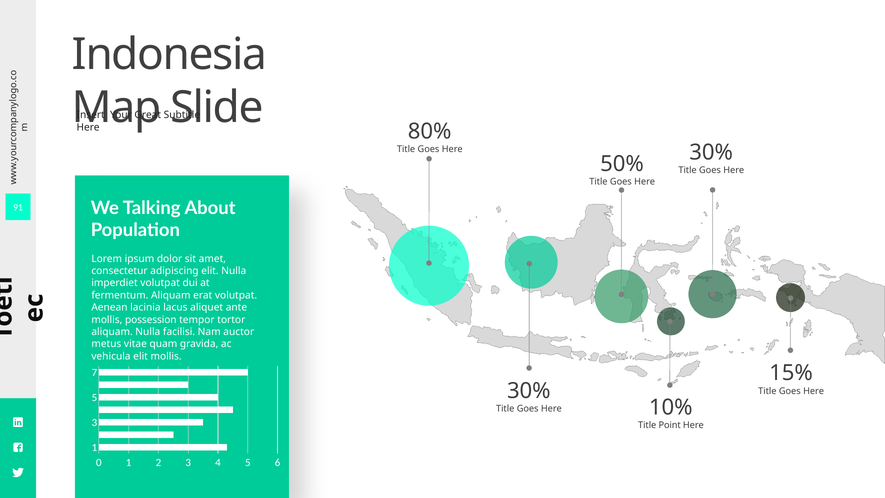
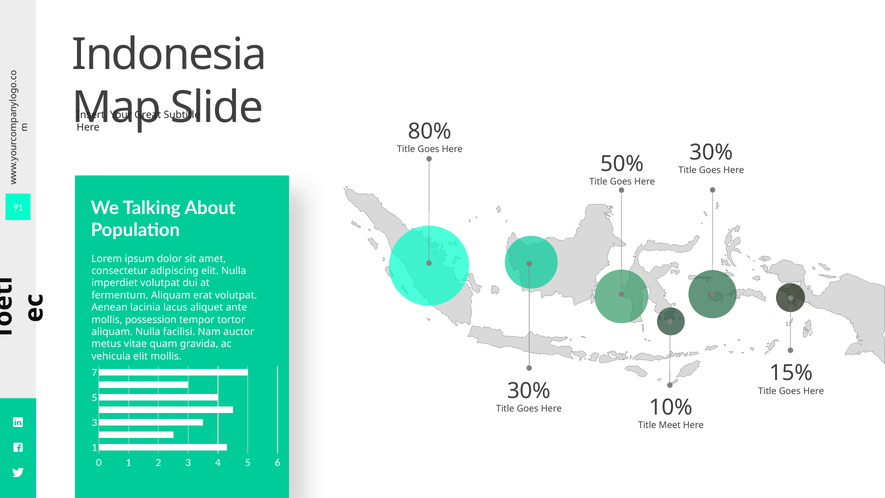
Point: Point -> Meet
